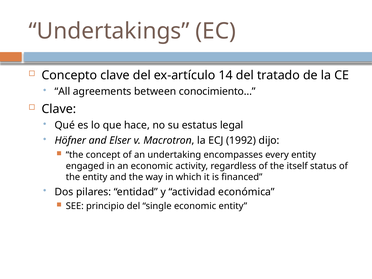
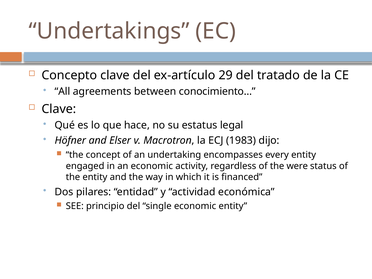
14: 14 -> 29
1992: 1992 -> 1983
itself: itself -> were
